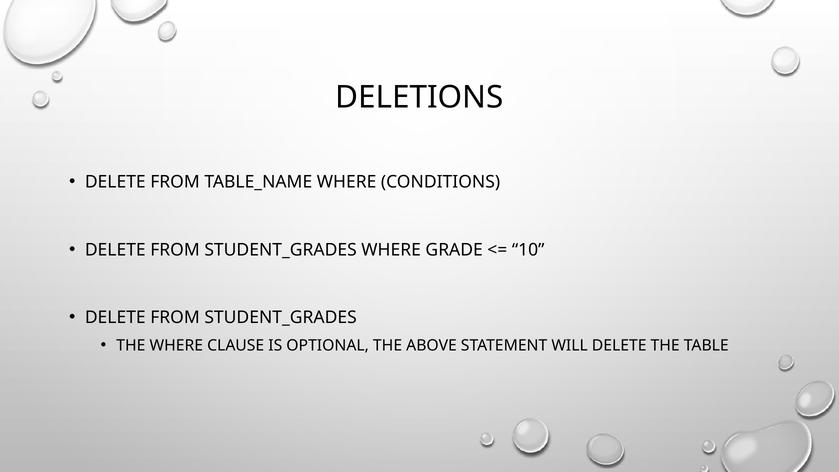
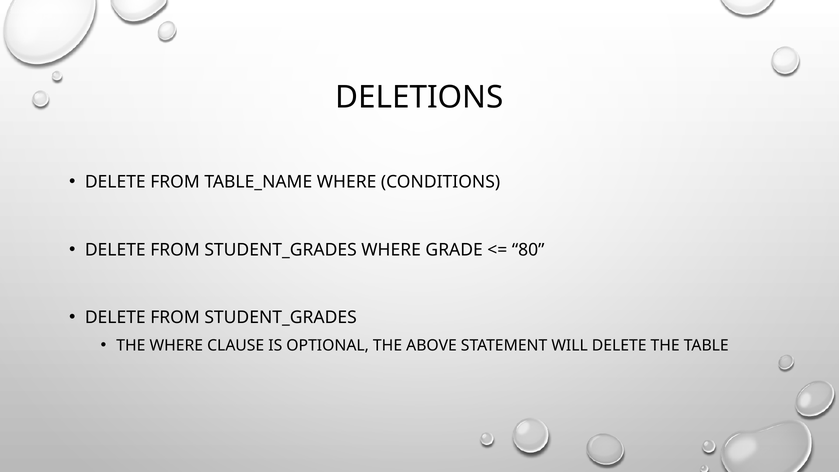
10: 10 -> 80
